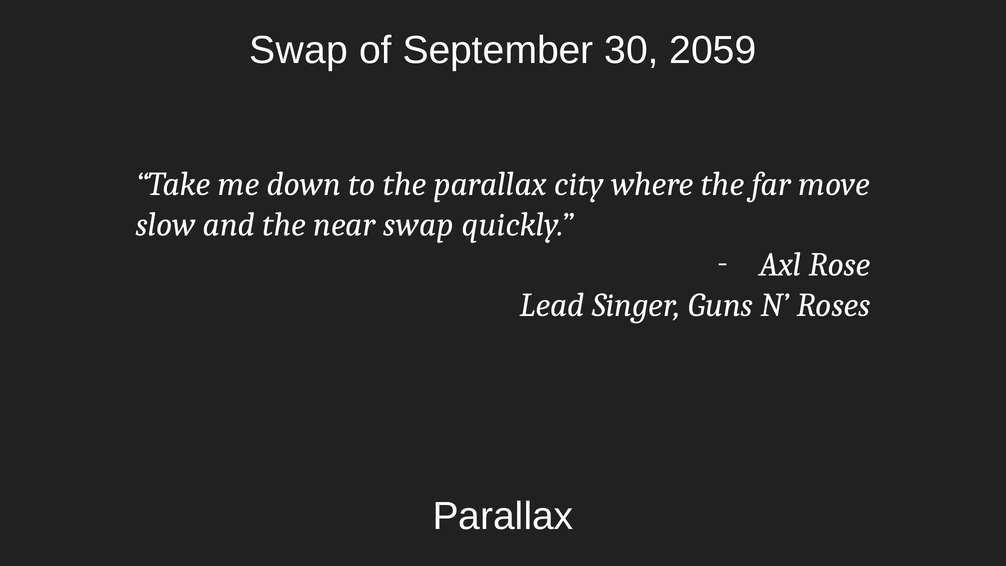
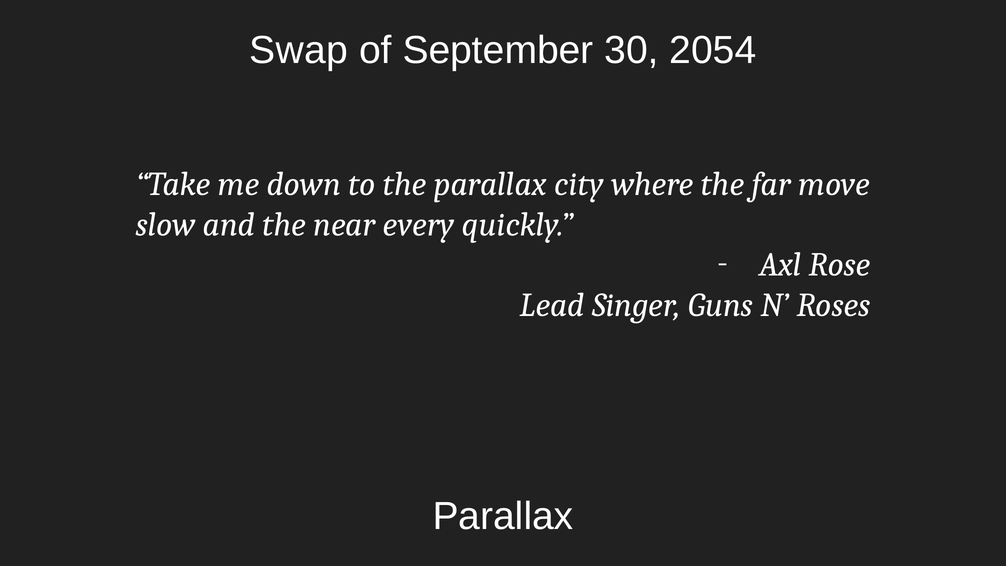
2059: 2059 -> 2054
near swap: swap -> every
